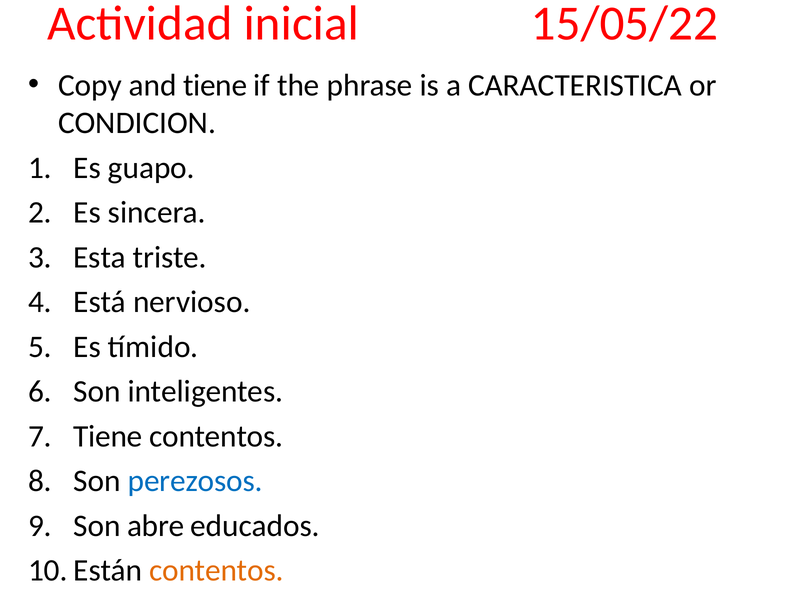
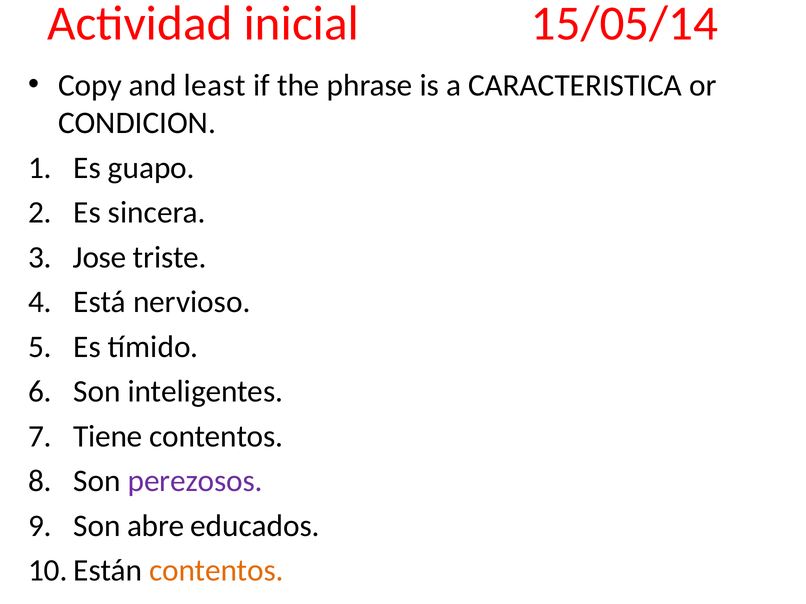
15/05/22: 15/05/22 -> 15/05/14
and tiene: tiene -> least
Esta: Esta -> Jose
perezosos colour: blue -> purple
